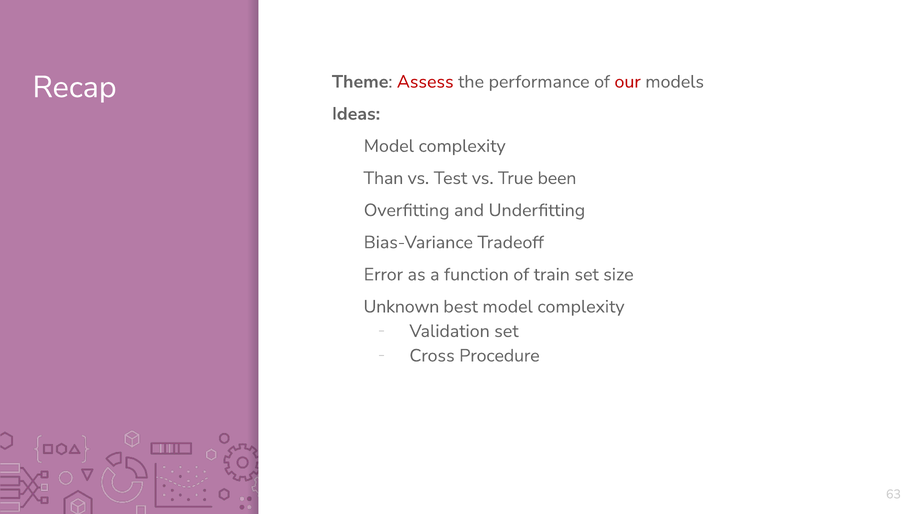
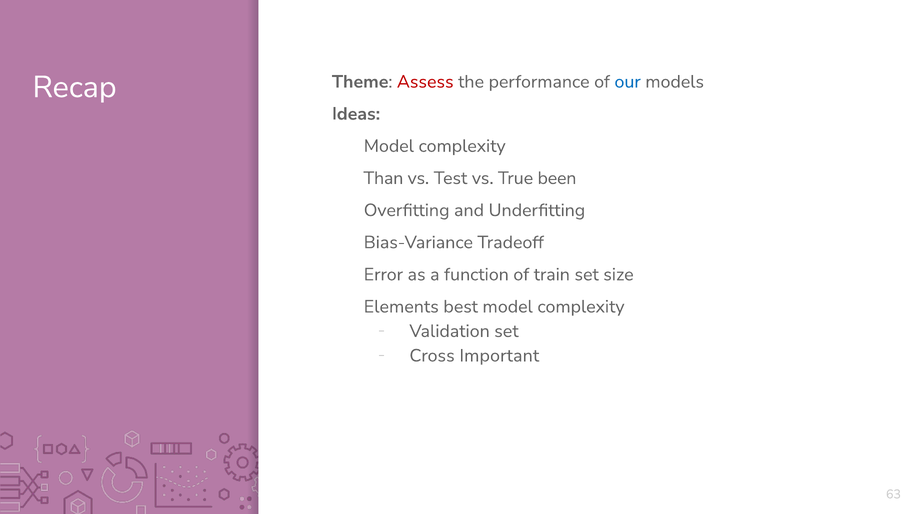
our colour: red -> blue
Unknown: Unknown -> Elements
Procedure: Procedure -> Important
